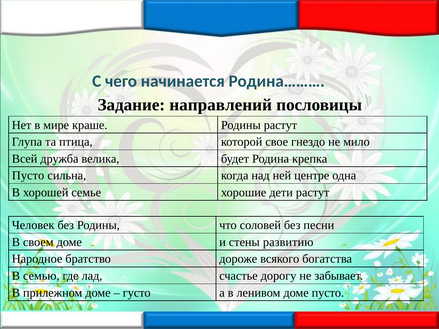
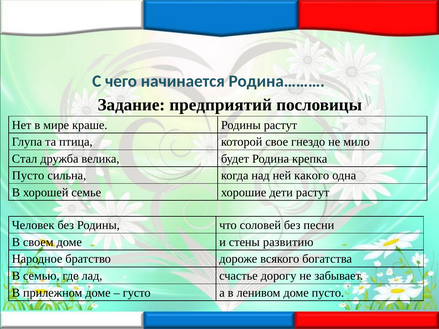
направлений: направлений -> предприятий
Всей: Всей -> Стал
центре: центре -> какого
